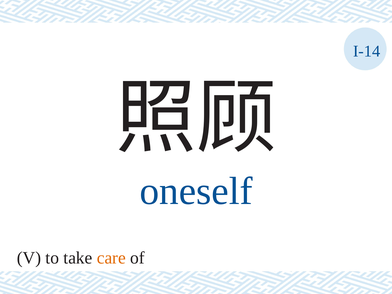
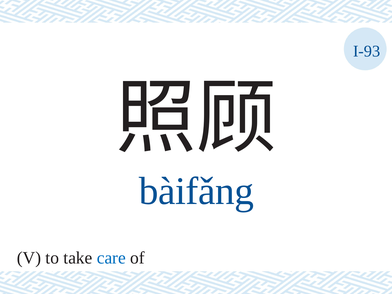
I-14: I-14 -> I-93
oneself: oneself -> bàifǎng
care colour: orange -> blue
